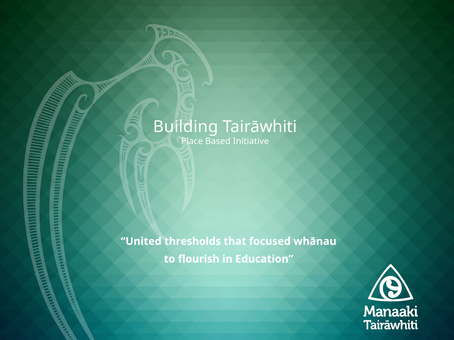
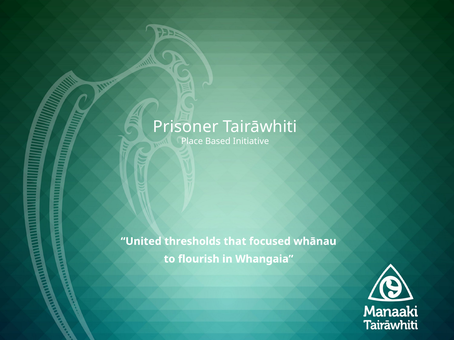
Building: Building -> Prisoner
Education: Education -> Whangaia
